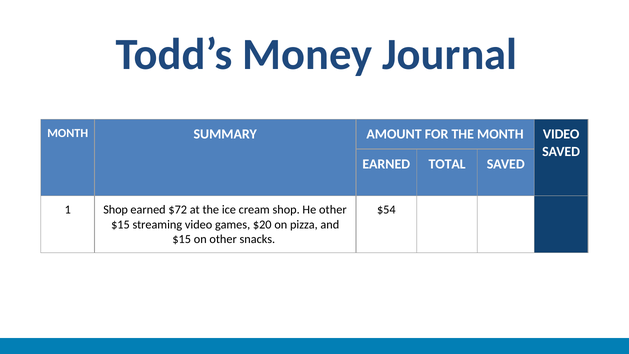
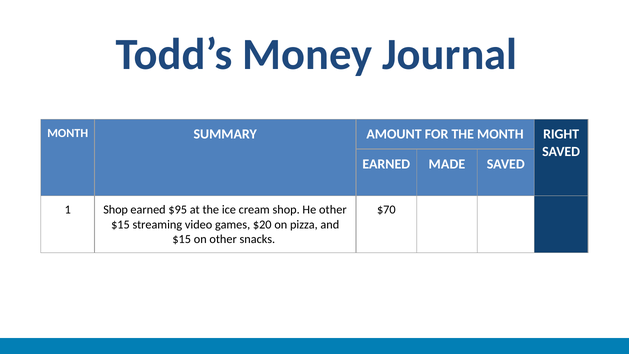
MONTH VIDEO: VIDEO -> RIGHT
TOTAL: TOTAL -> MADE
$72: $72 -> $95
$54: $54 -> $70
